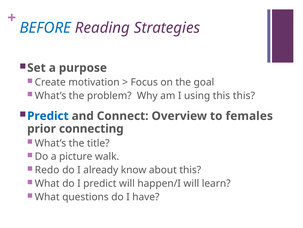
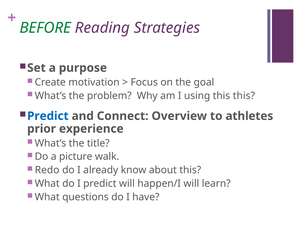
BEFORE colour: blue -> green
females: females -> athletes
connecting: connecting -> experience
